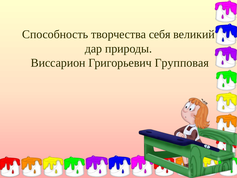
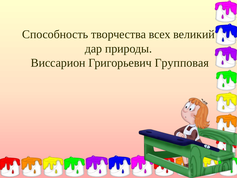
себя: себя -> всех
